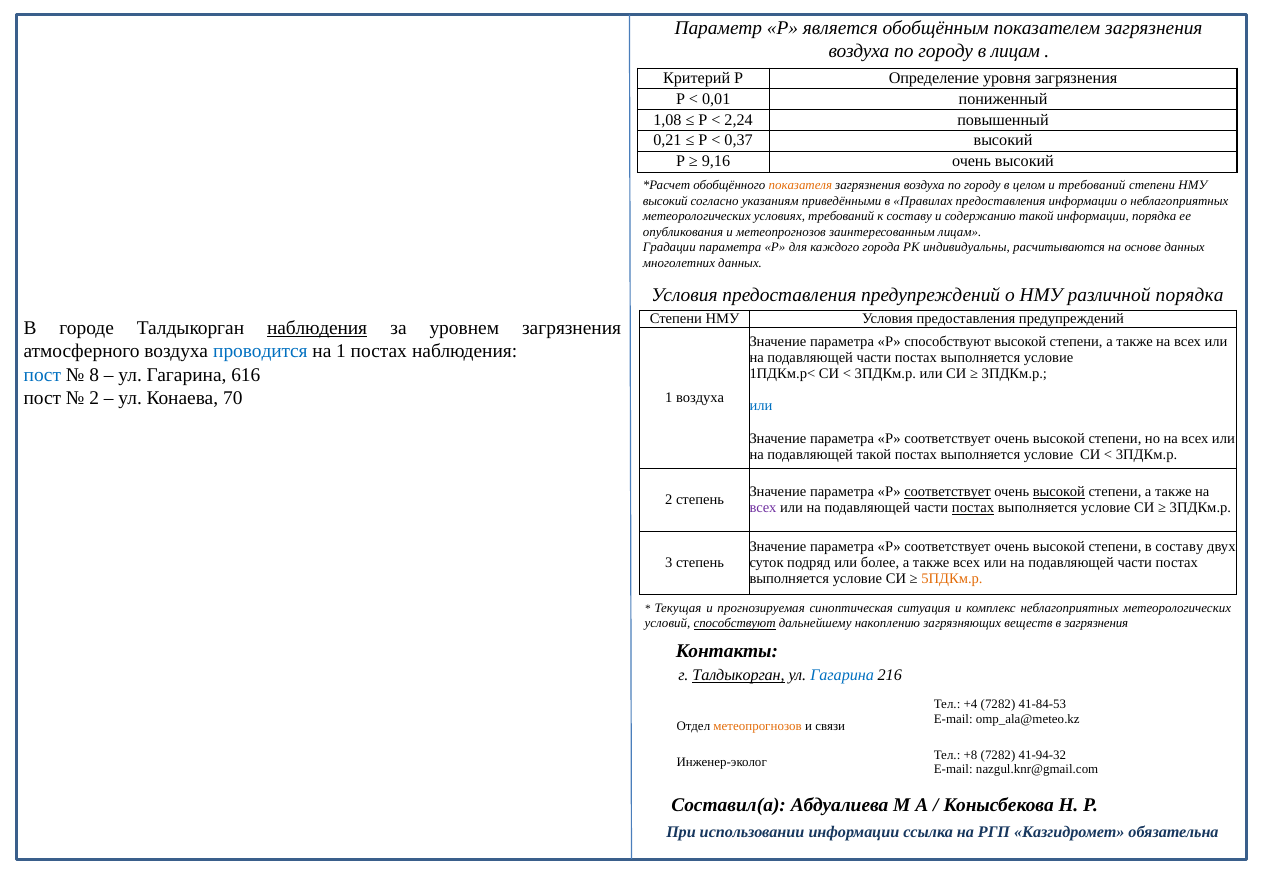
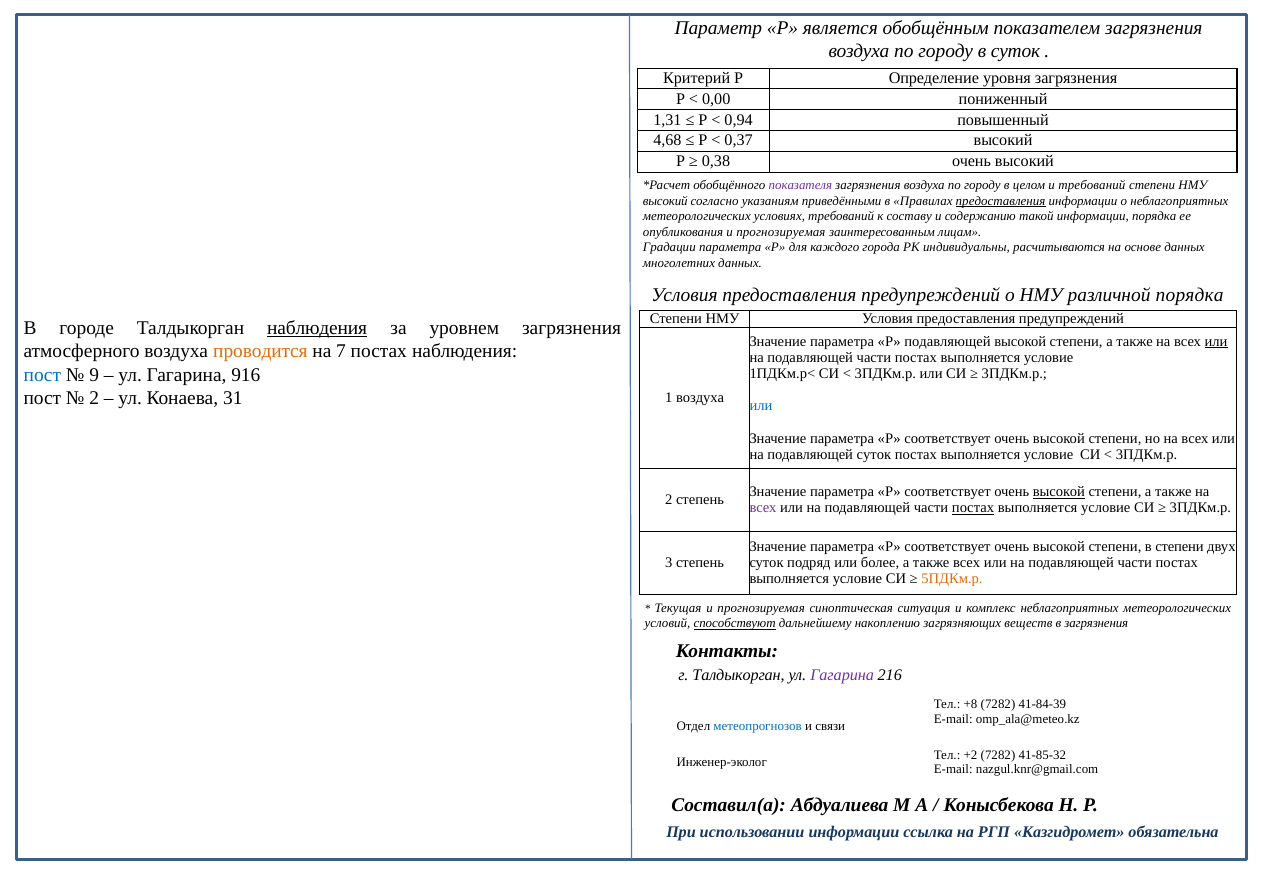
в лицам: лицам -> суток
0,01: 0,01 -> 0,00
1,08: 1,08 -> 1,31
2,24: 2,24 -> 0,94
0,21: 0,21 -> 4,68
9,16: 9,16 -> 0,38
показателя colour: orange -> purple
предоставления at (1001, 201) underline: none -> present
опубликования и метеопрогнозов: метеопрогнозов -> прогнозируемая
Р способствуют: способствуют -> подавляющей
или at (1216, 342) underline: none -> present
проводится colour: blue -> orange
на 1: 1 -> 7
8: 8 -> 9
616: 616 -> 916
70: 70 -> 31
подавляющей такой: такой -> суток
соответствует at (947, 492) underline: present -> none
в составу: составу -> степени
Талдыкорган at (739, 675) underline: present -> none
Гагарина at (842, 675) colour: blue -> purple
+4: +4 -> +8
41-84-53: 41-84-53 -> 41-84-39
метеопрогнозов at (758, 726) colour: orange -> blue
+8: +8 -> +2
41-94-32: 41-94-32 -> 41-85-32
